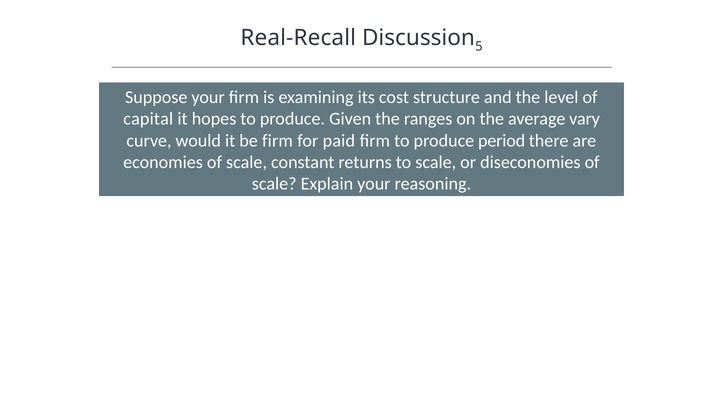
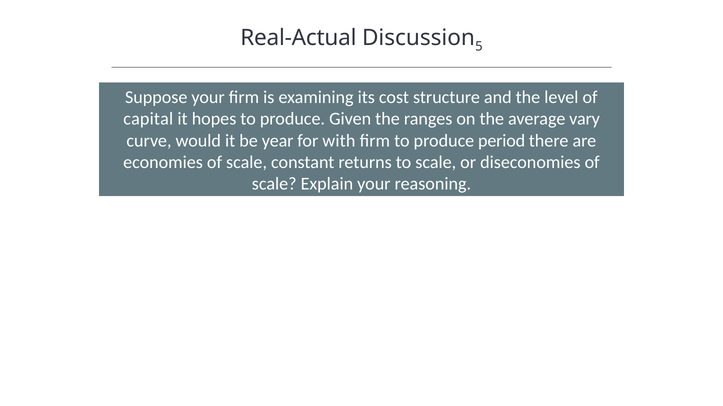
Real-Recall: Real-Recall -> Real-Actual
be firm: firm -> year
paid: paid -> with
